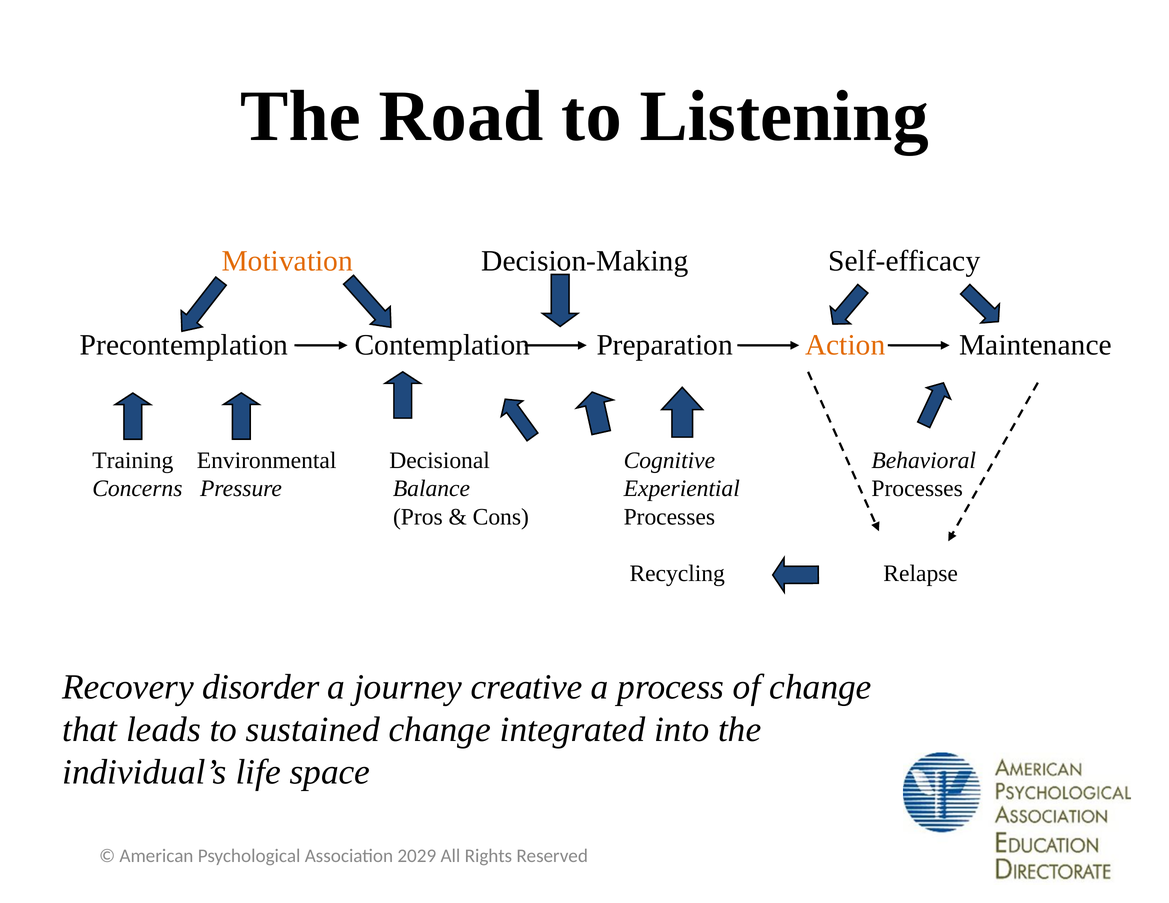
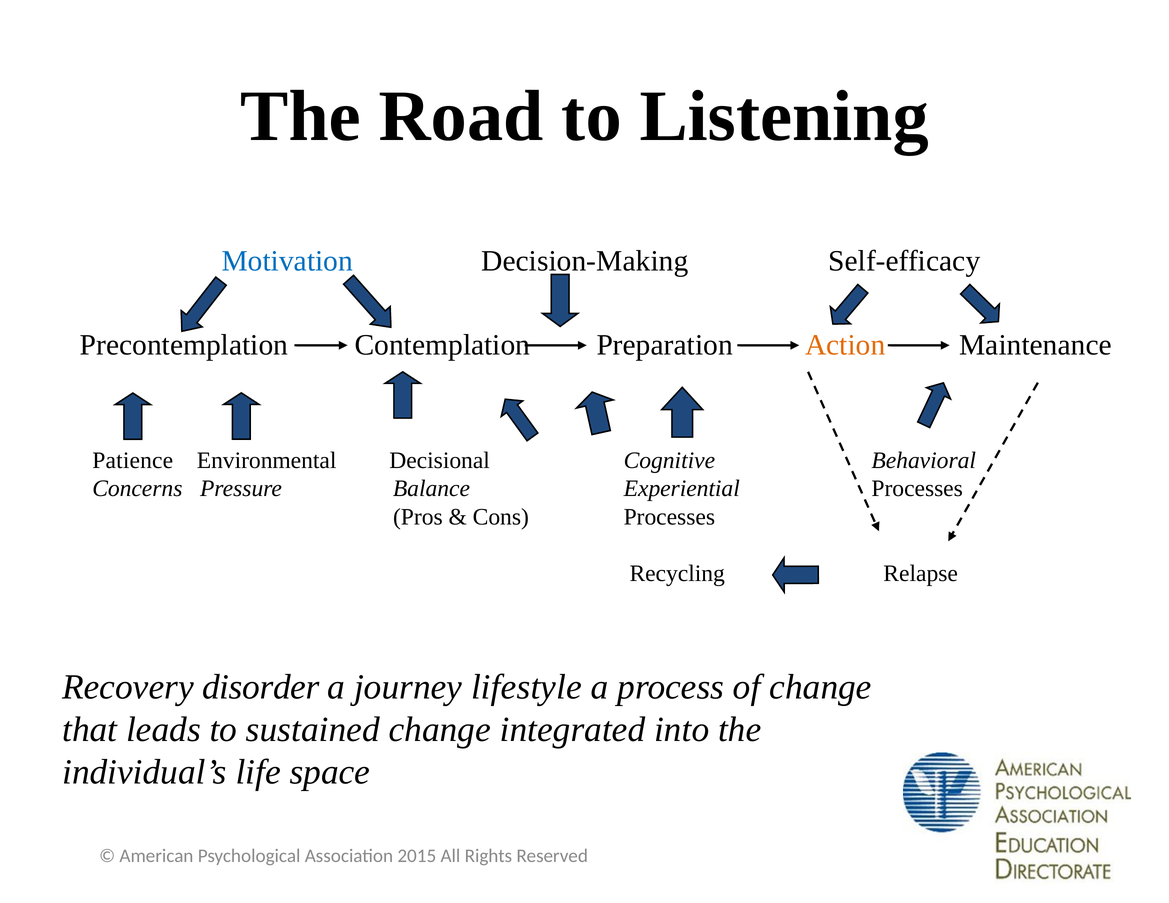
Motivation colour: orange -> blue
Training: Training -> Patience
creative: creative -> lifestyle
2029: 2029 -> 2015
